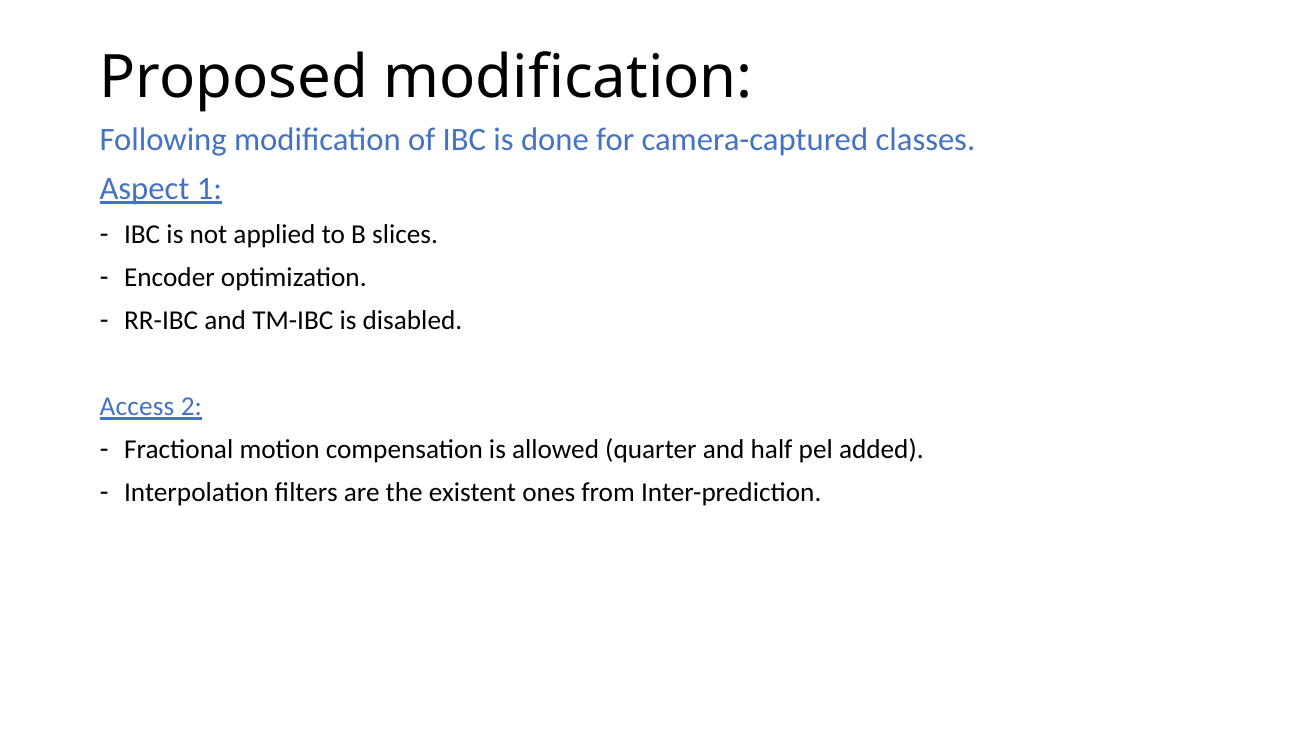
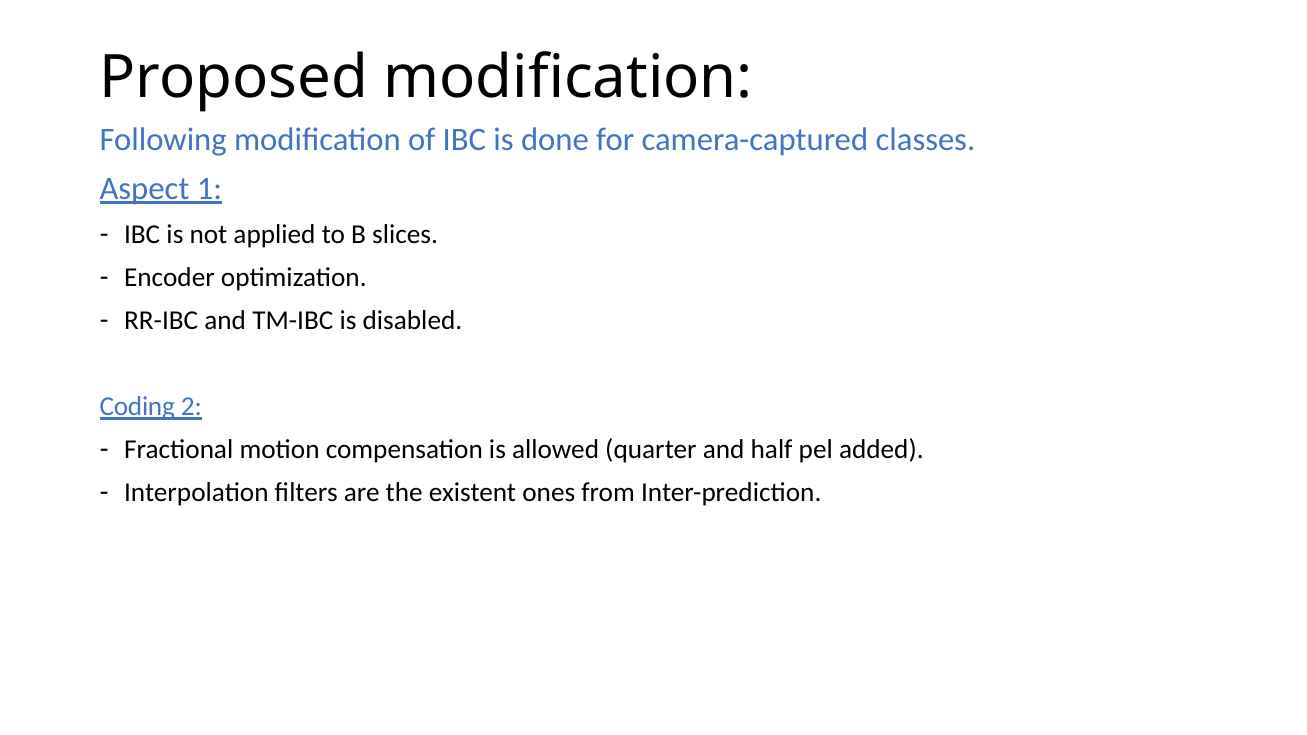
Access: Access -> Coding
